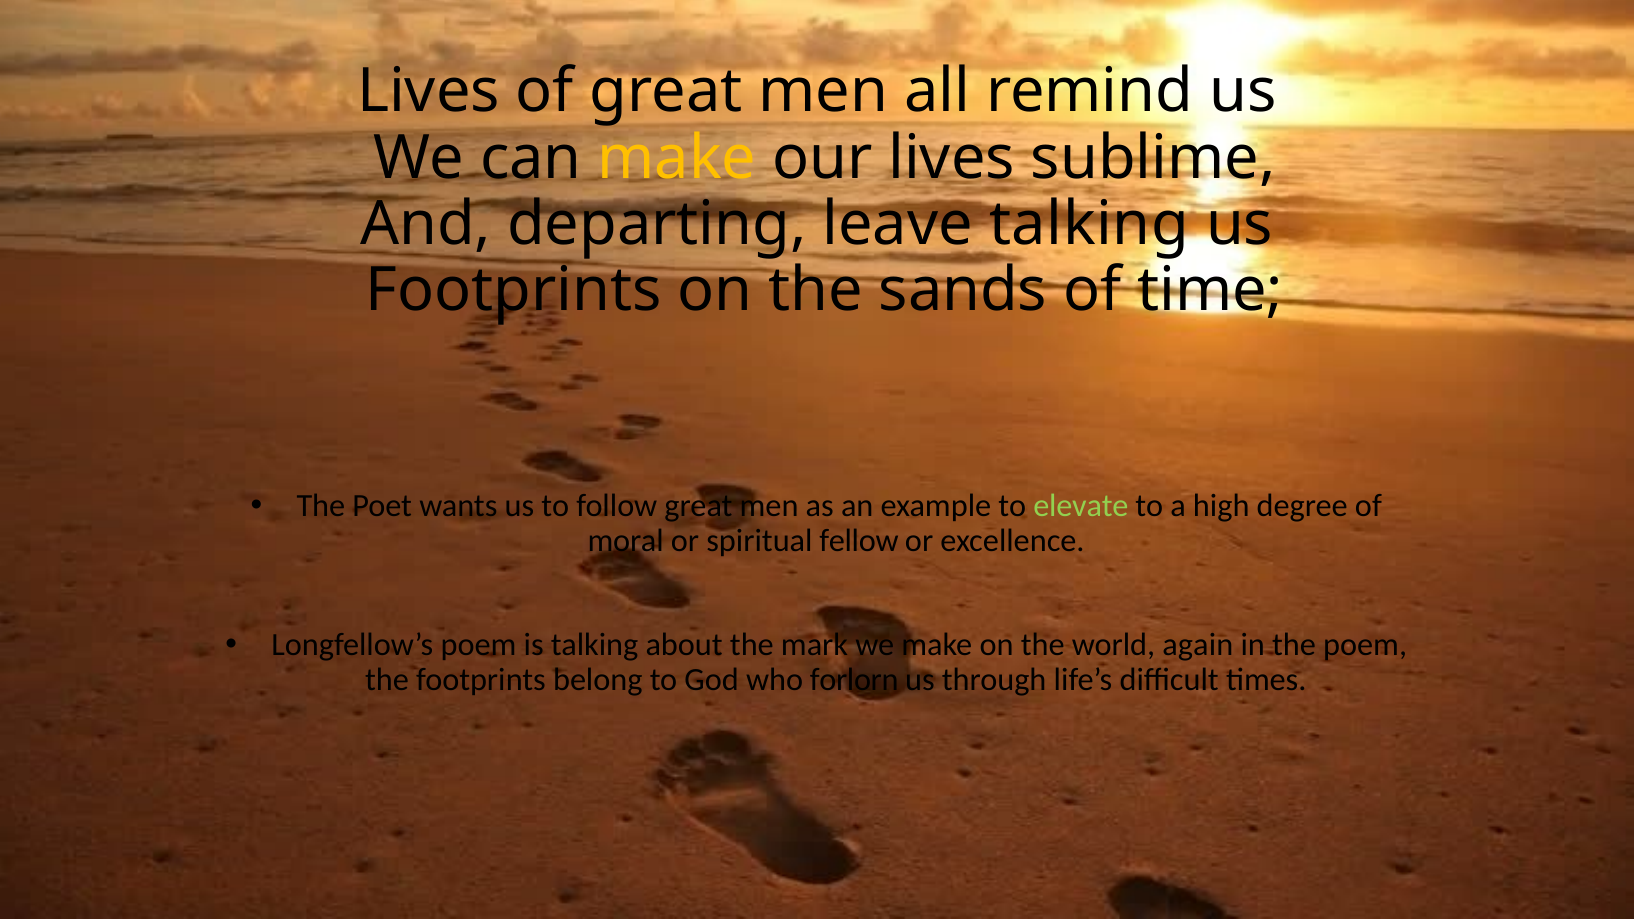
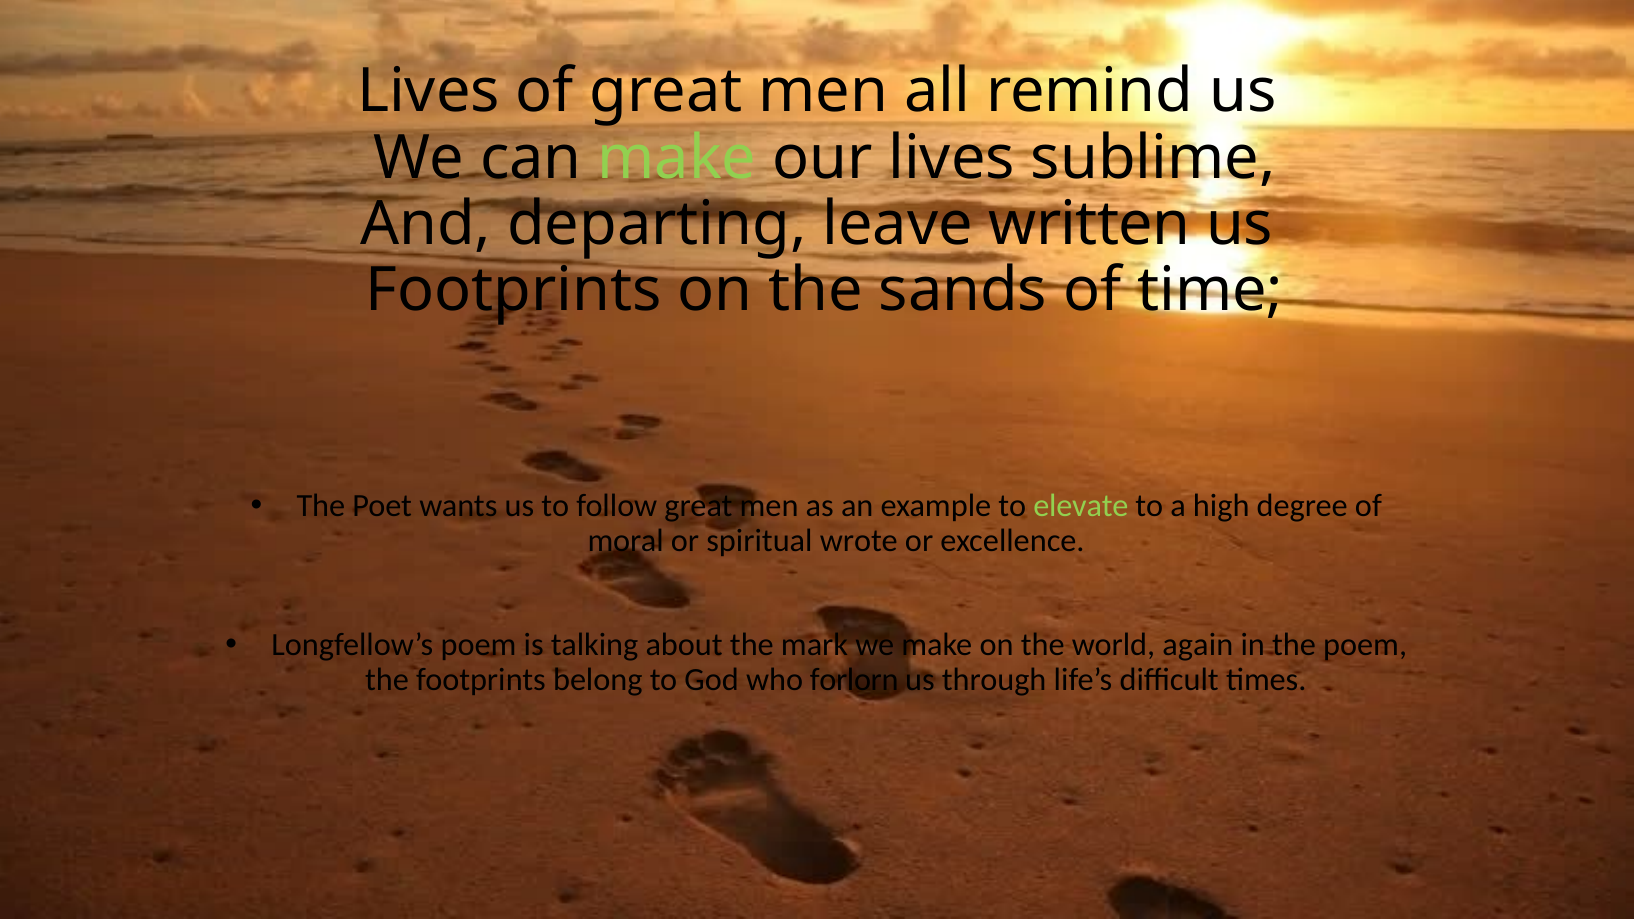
make at (677, 158) colour: yellow -> light green
leave talking: talking -> written
fellow: fellow -> wrote
